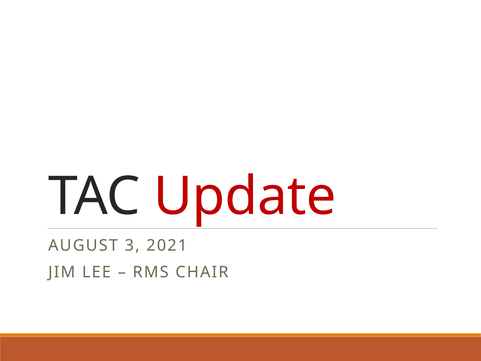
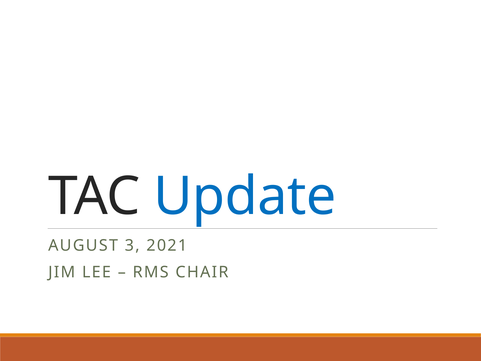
Update colour: red -> blue
